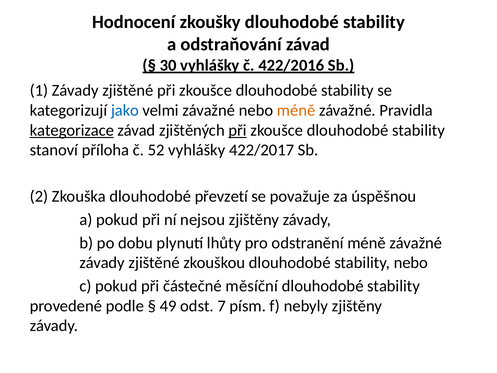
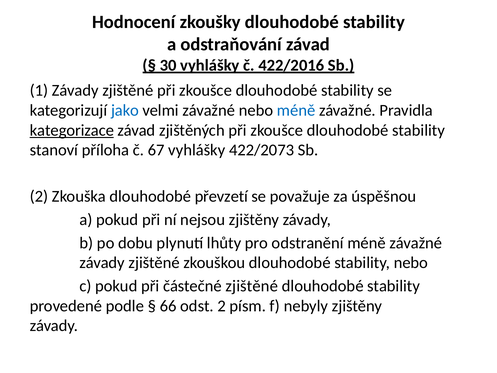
méně at (296, 110) colour: orange -> blue
při at (238, 130) underline: present -> none
52: 52 -> 67
422/2017: 422/2017 -> 422/2073
částečné měsíční: měsíční -> zjištěné
49: 49 -> 66
odst 7: 7 -> 2
